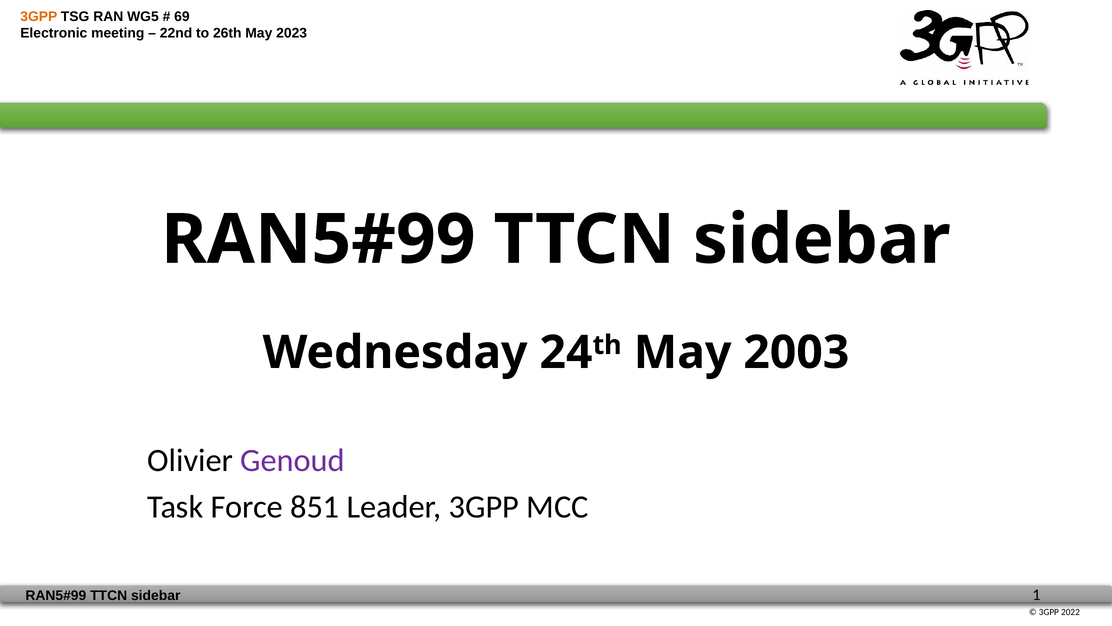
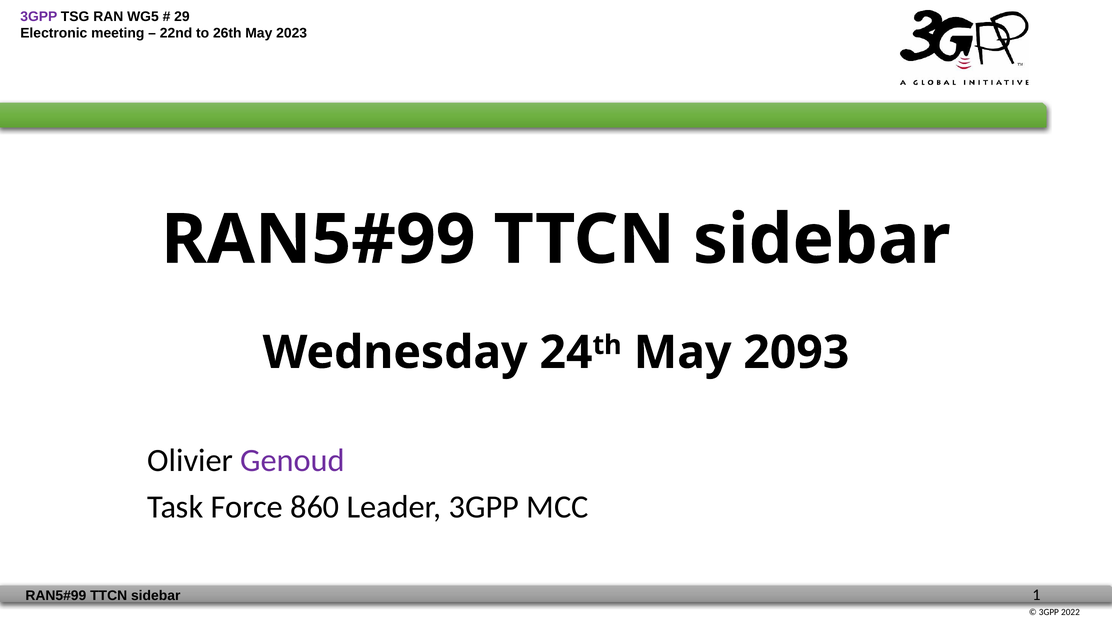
3GPP at (39, 17) colour: orange -> purple
69: 69 -> 29
2003: 2003 -> 2093
851: 851 -> 860
